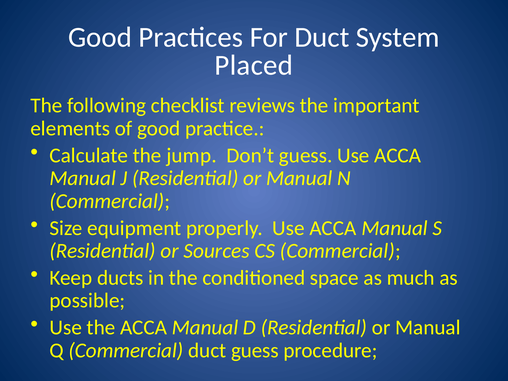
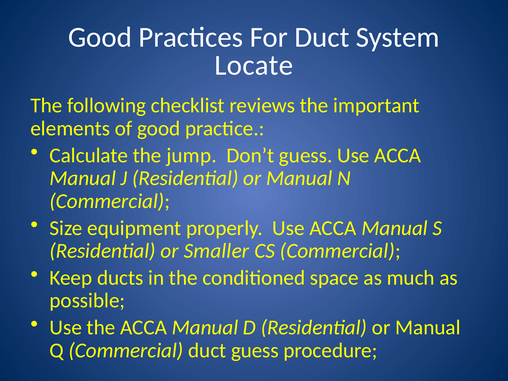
Placed: Placed -> Locate
Sources: Sources -> Smaller
